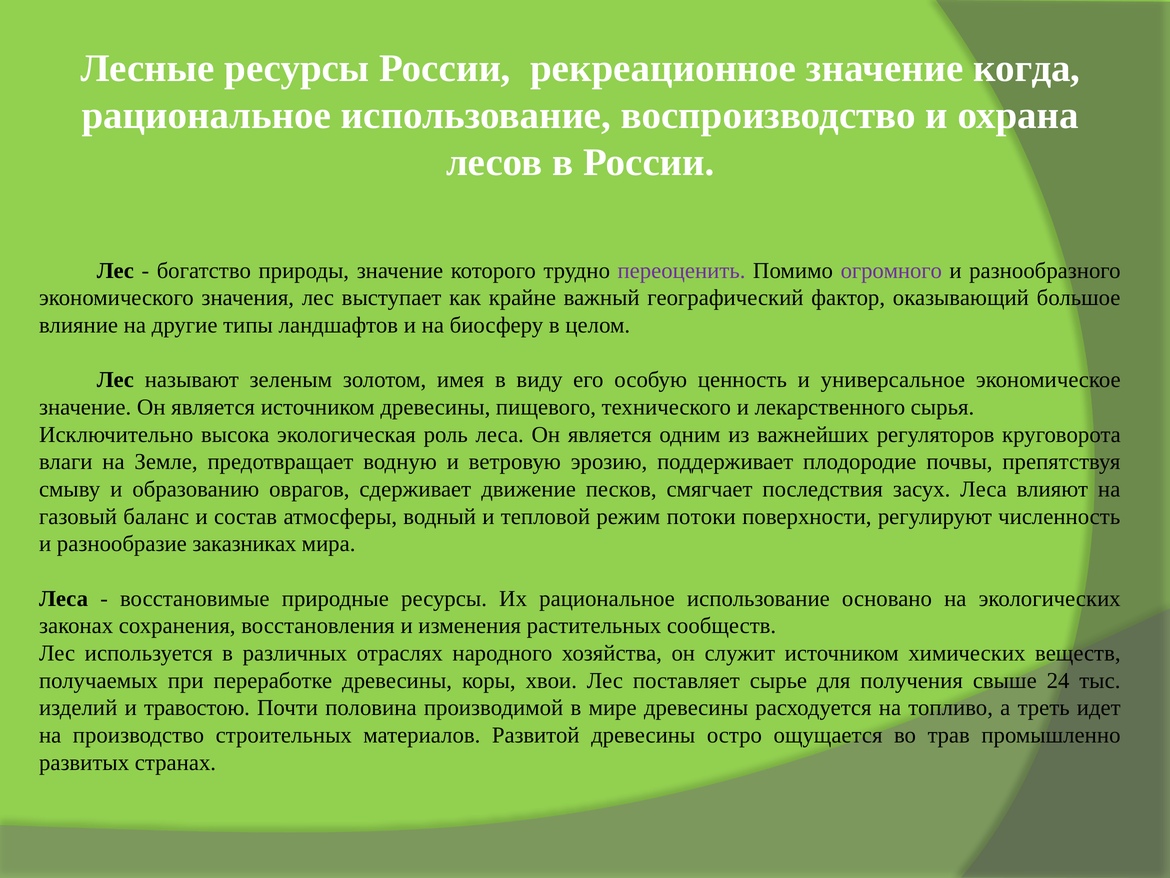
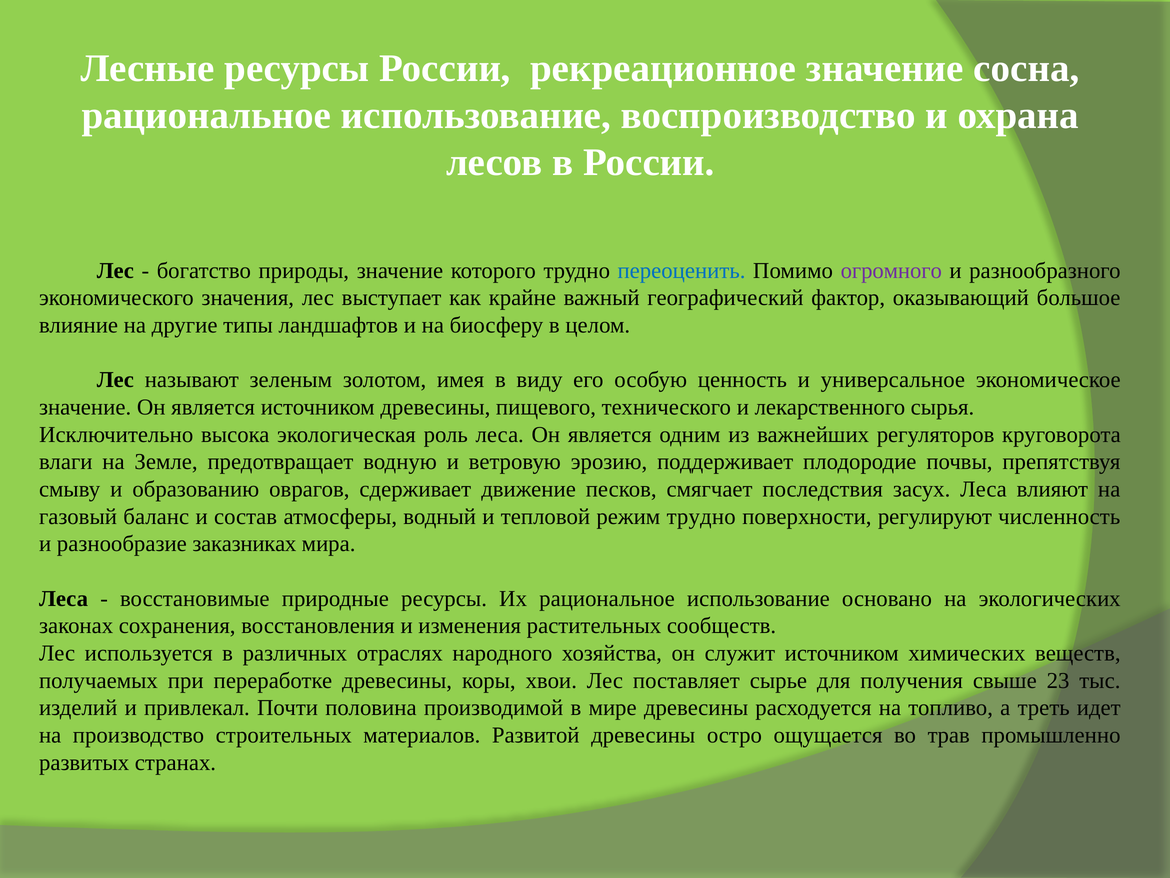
когда: когда -> сосна
переоценить colour: purple -> blue
режим потоки: потоки -> трудно
24: 24 -> 23
травостою: травостою -> привлекал
